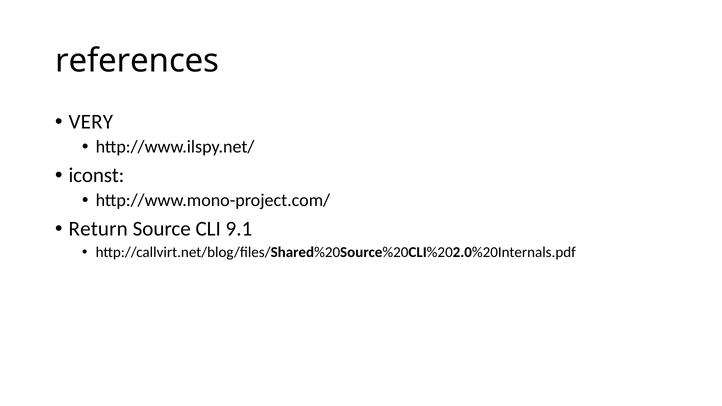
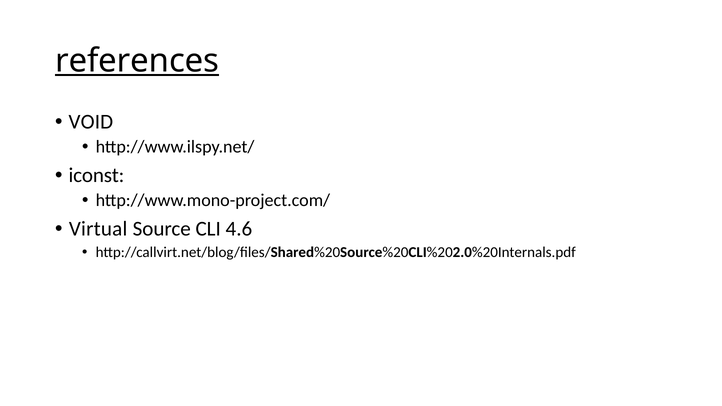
references underline: none -> present
VERY: VERY -> VOID
Return: Return -> Virtual
9.1: 9.1 -> 4.6
